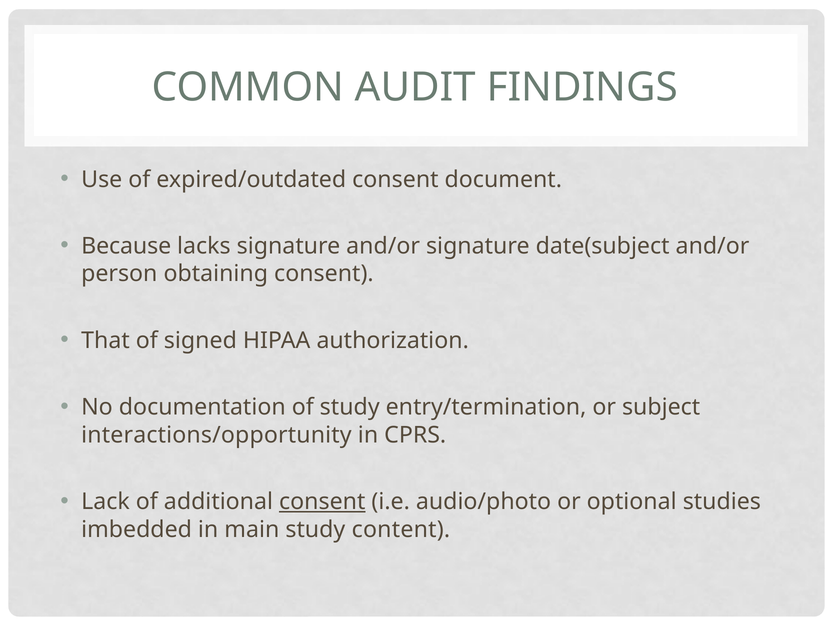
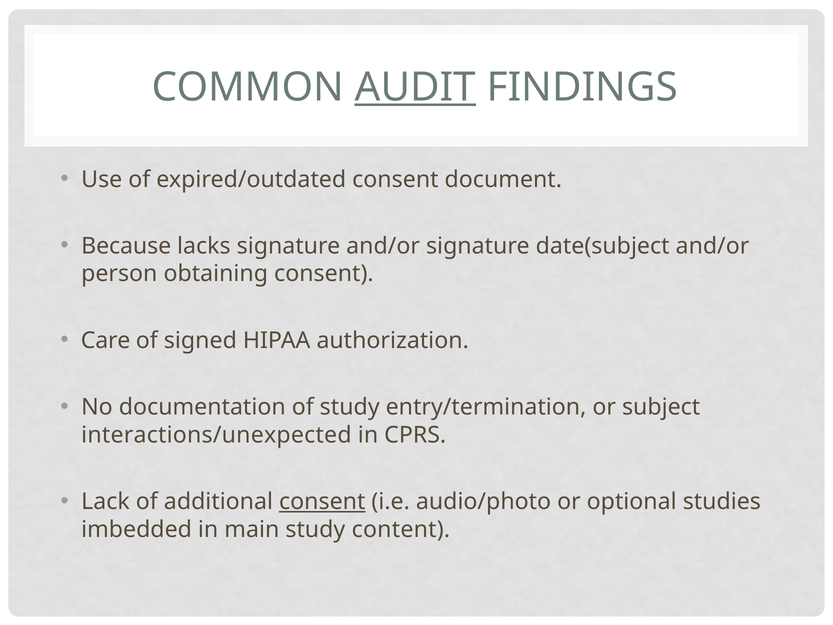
AUDIT underline: none -> present
That: That -> Care
interactions/opportunity: interactions/opportunity -> interactions/unexpected
